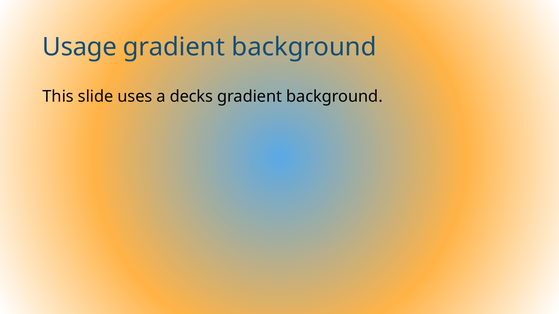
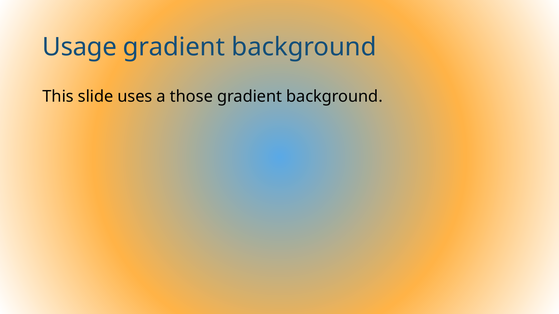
decks: decks -> those
